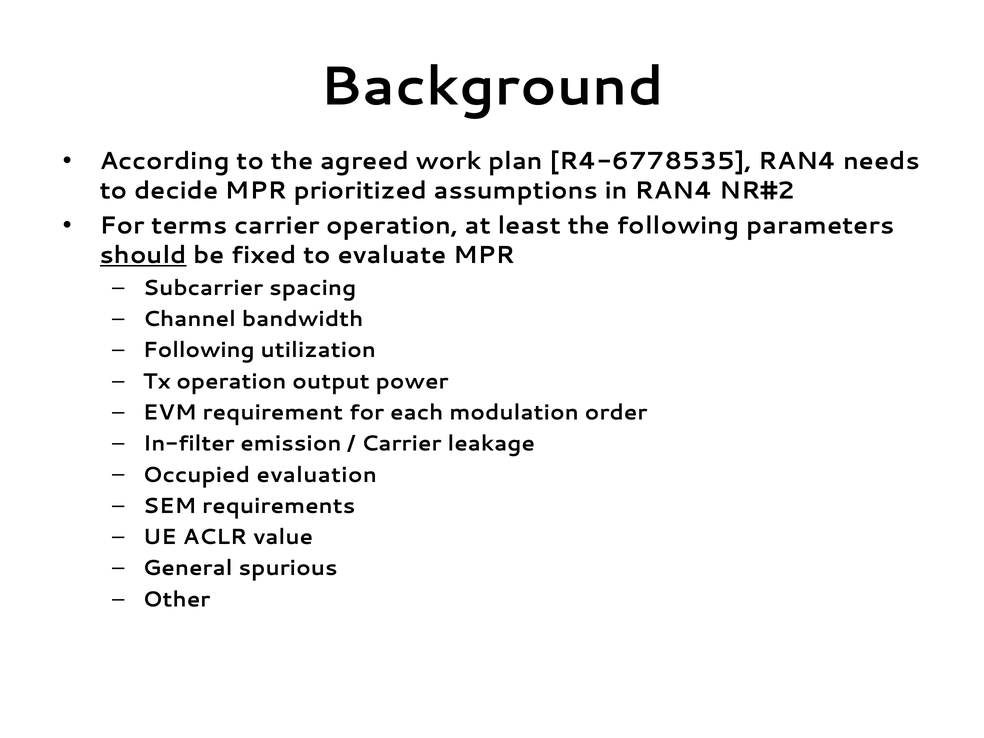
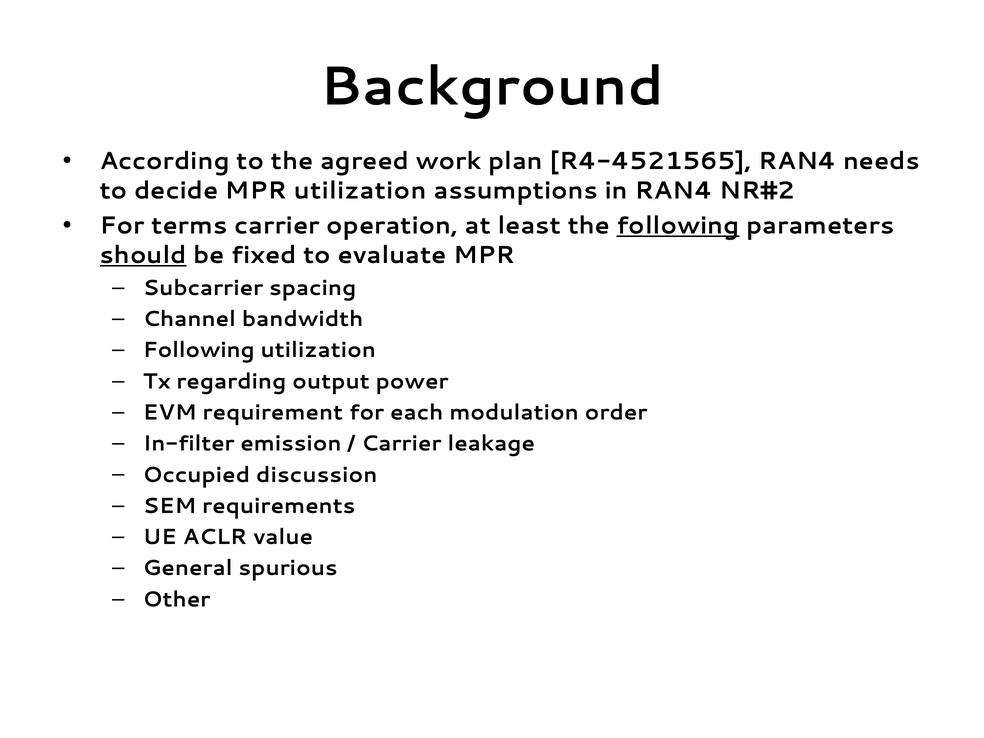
R4-6778535: R4-6778535 -> R4-4521565
MPR prioritized: prioritized -> utilization
following at (678, 226) underline: none -> present
Tx operation: operation -> regarding
evaluation: evaluation -> discussion
